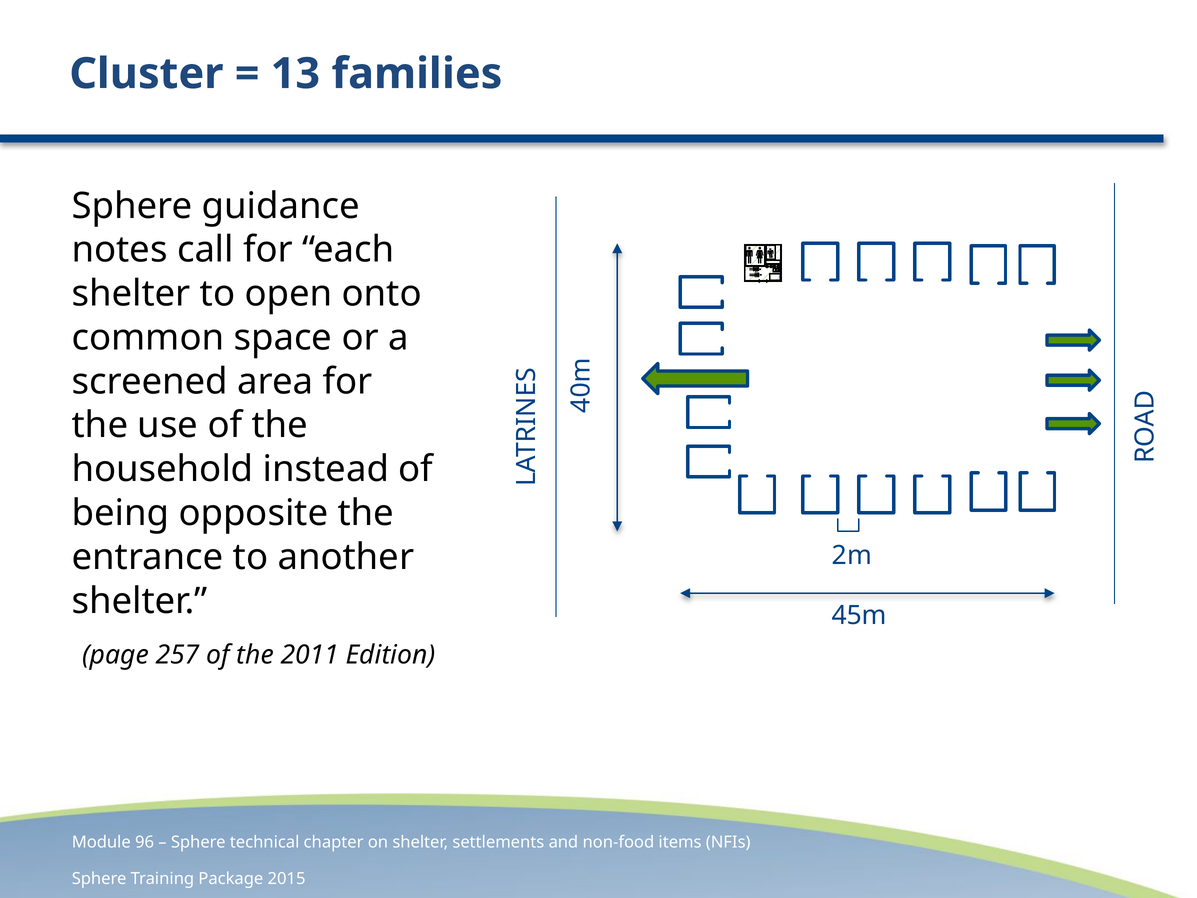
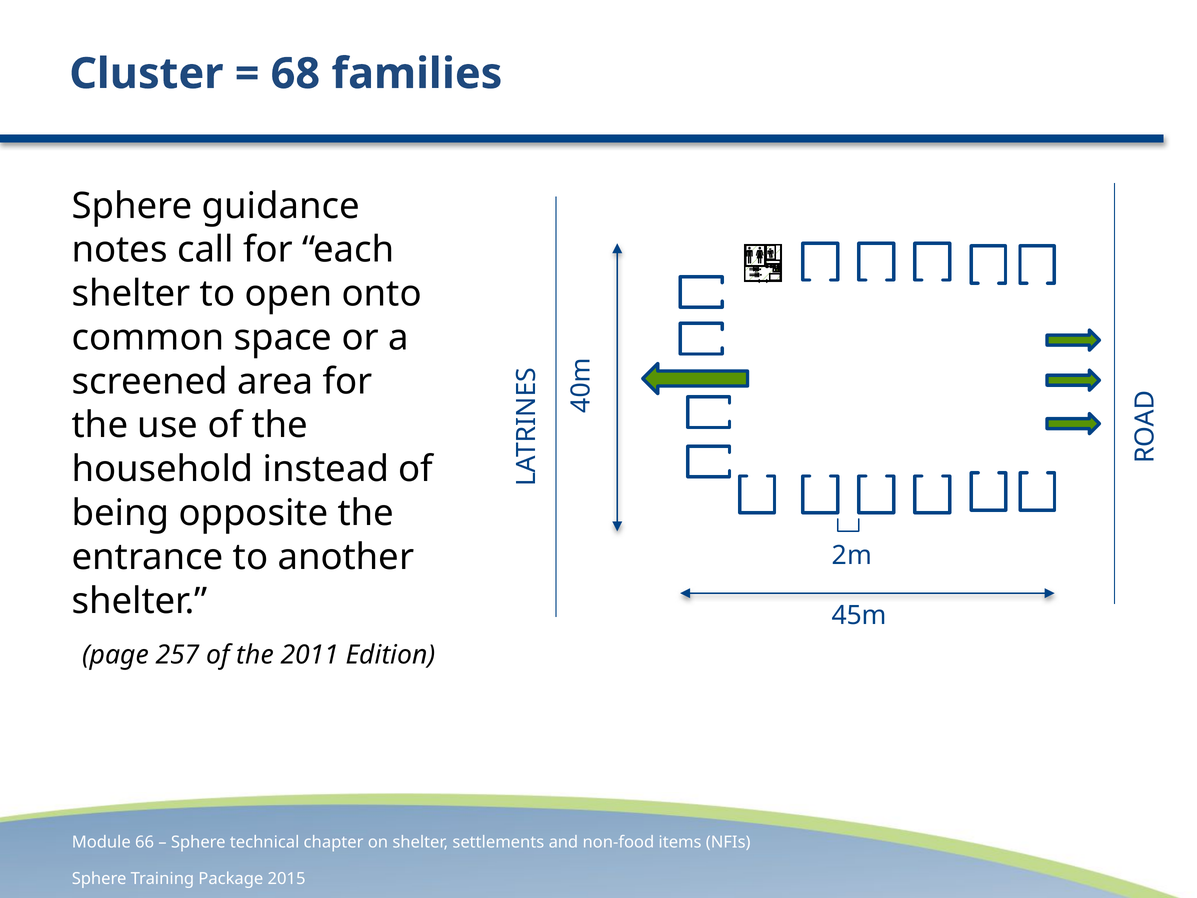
13: 13 -> 68
96: 96 -> 66
